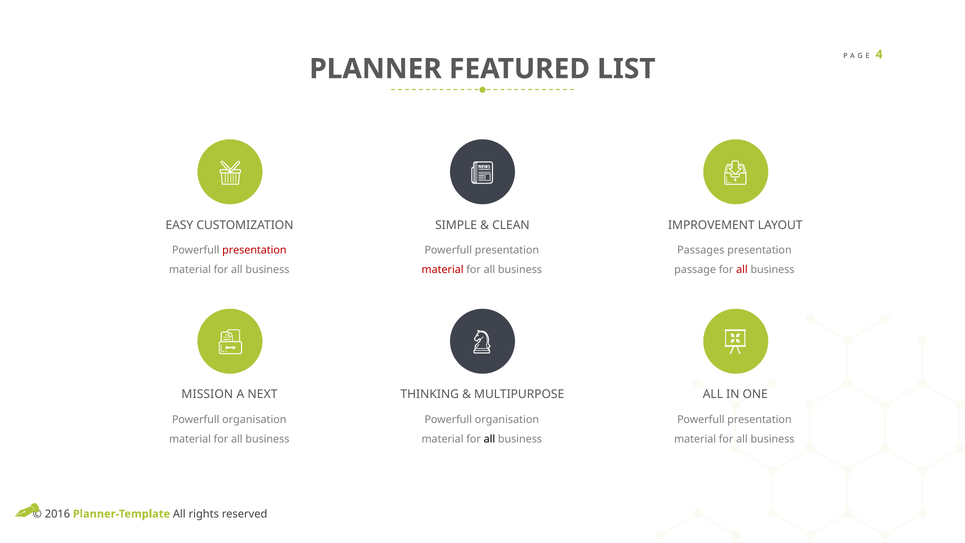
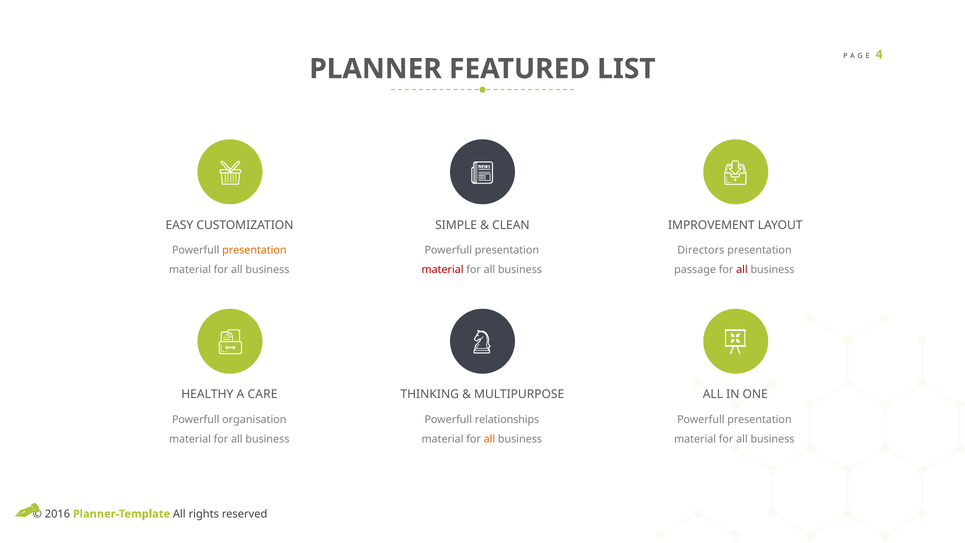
presentation at (254, 250) colour: red -> orange
Passages: Passages -> Directors
MISSION: MISSION -> HEALTHY
NEXT: NEXT -> CARE
organisation at (507, 420): organisation -> relationships
all at (489, 439) colour: black -> orange
